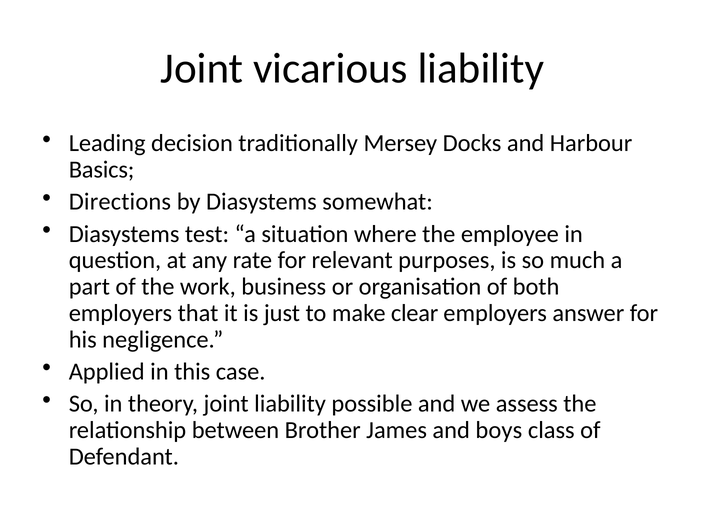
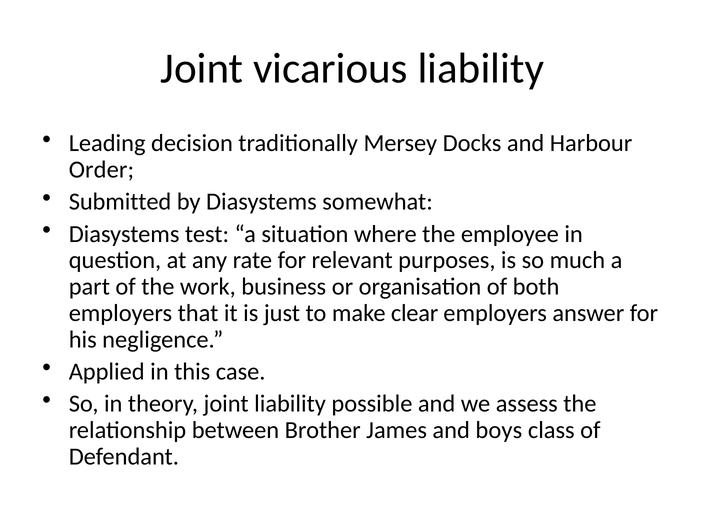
Basics: Basics -> Order
Directions: Directions -> Submitted
